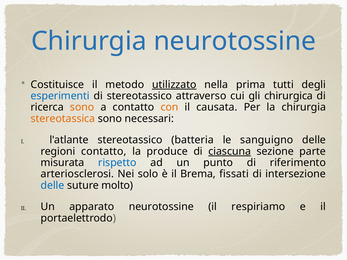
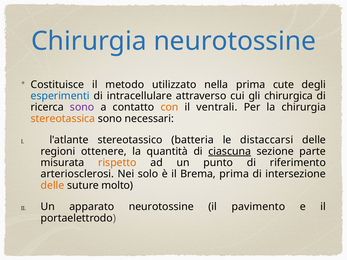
utilizzato underline: present -> none
tutti: tutti -> cute
di stereotassico: stereotassico -> intracellulare
sono at (82, 107) colour: orange -> purple
causata: causata -> ventrali
sanguigno: sanguigno -> distaccarsi
regioni contatto: contatto -> ottenere
produce: produce -> quantità
rispetto colour: blue -> orange
Brema fissati: fissati -> prima
delle at (53, 186) colour: blue -> orange
respiriamo: respiriamo -> pavimento
